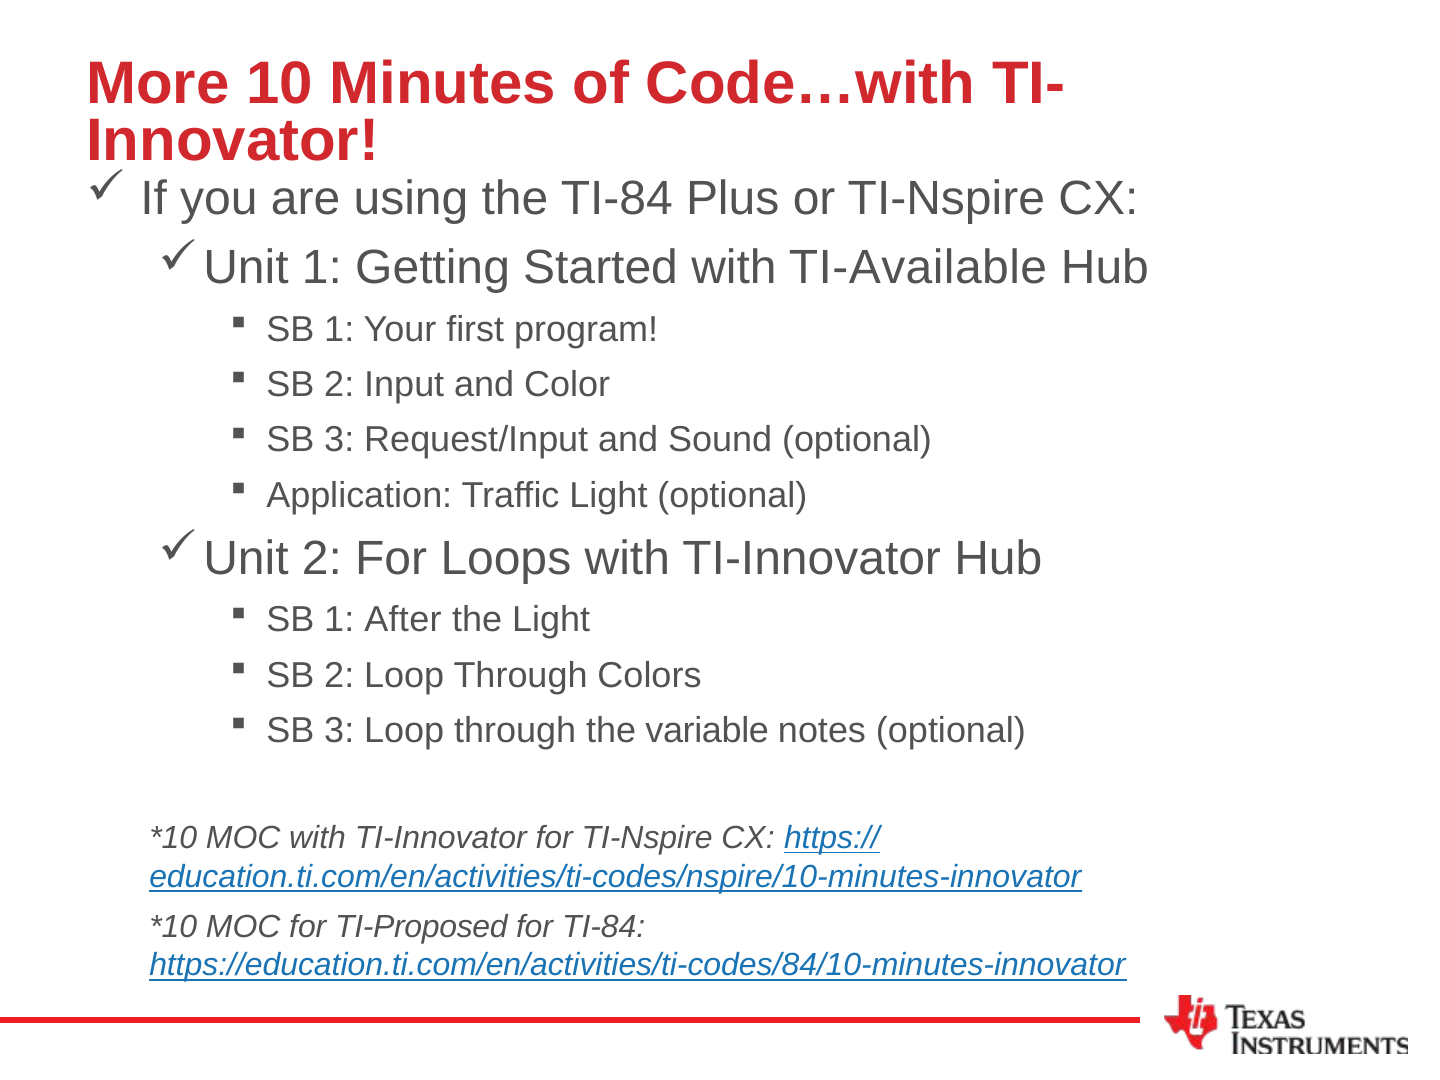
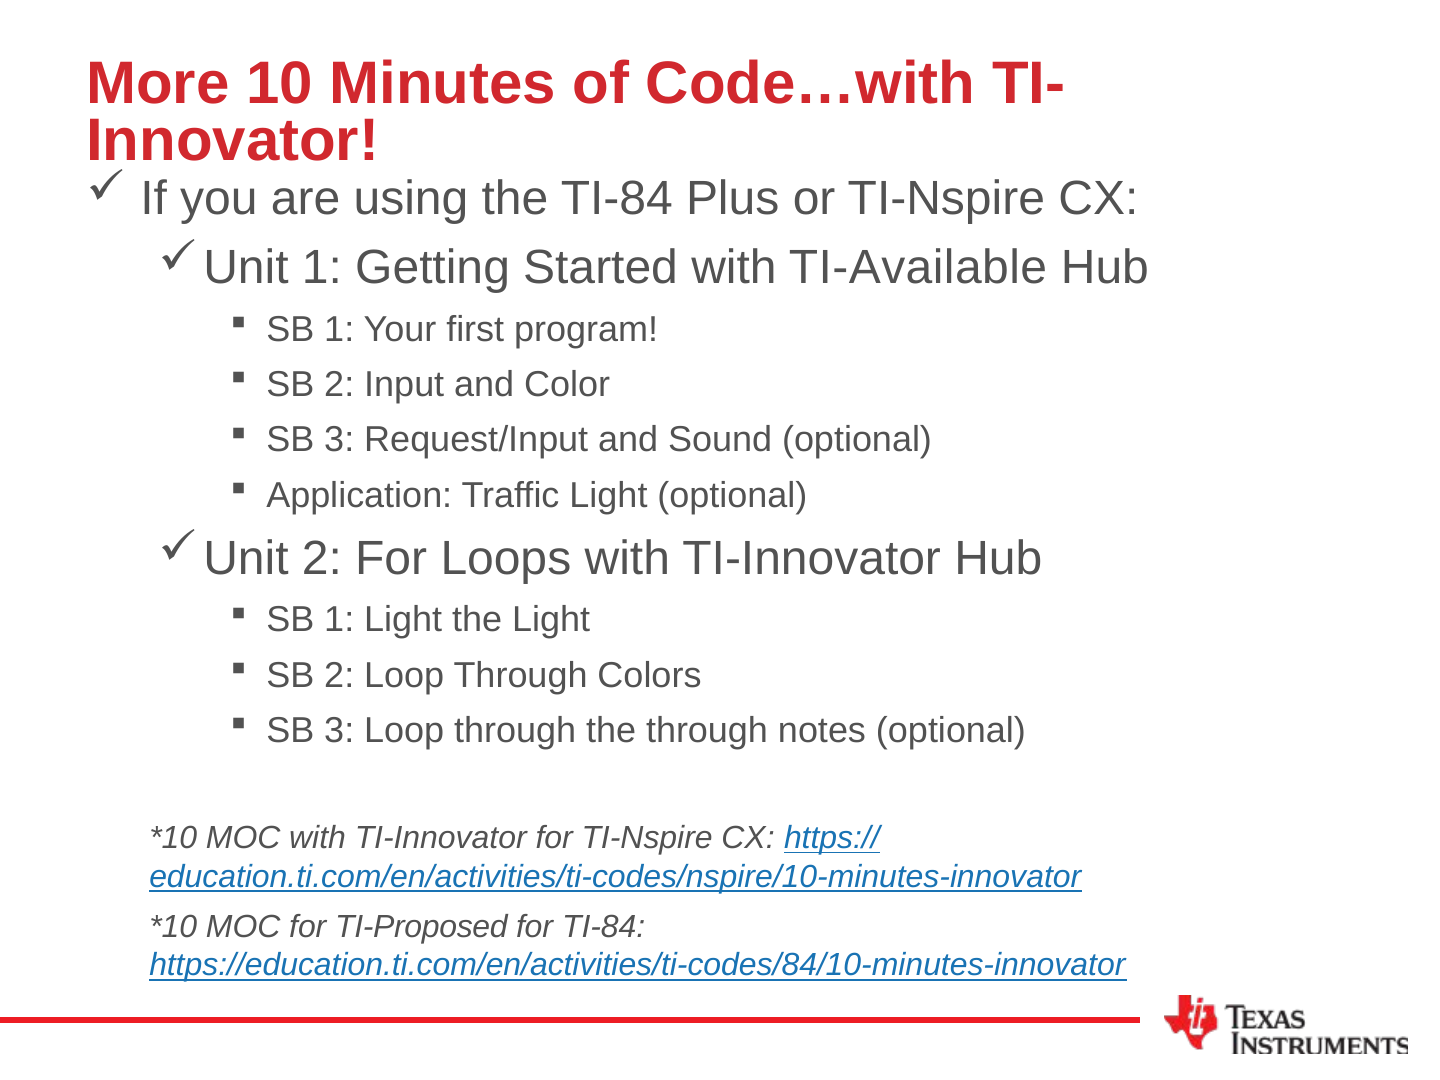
1 After: After -> Light
the variable: variable -> through
